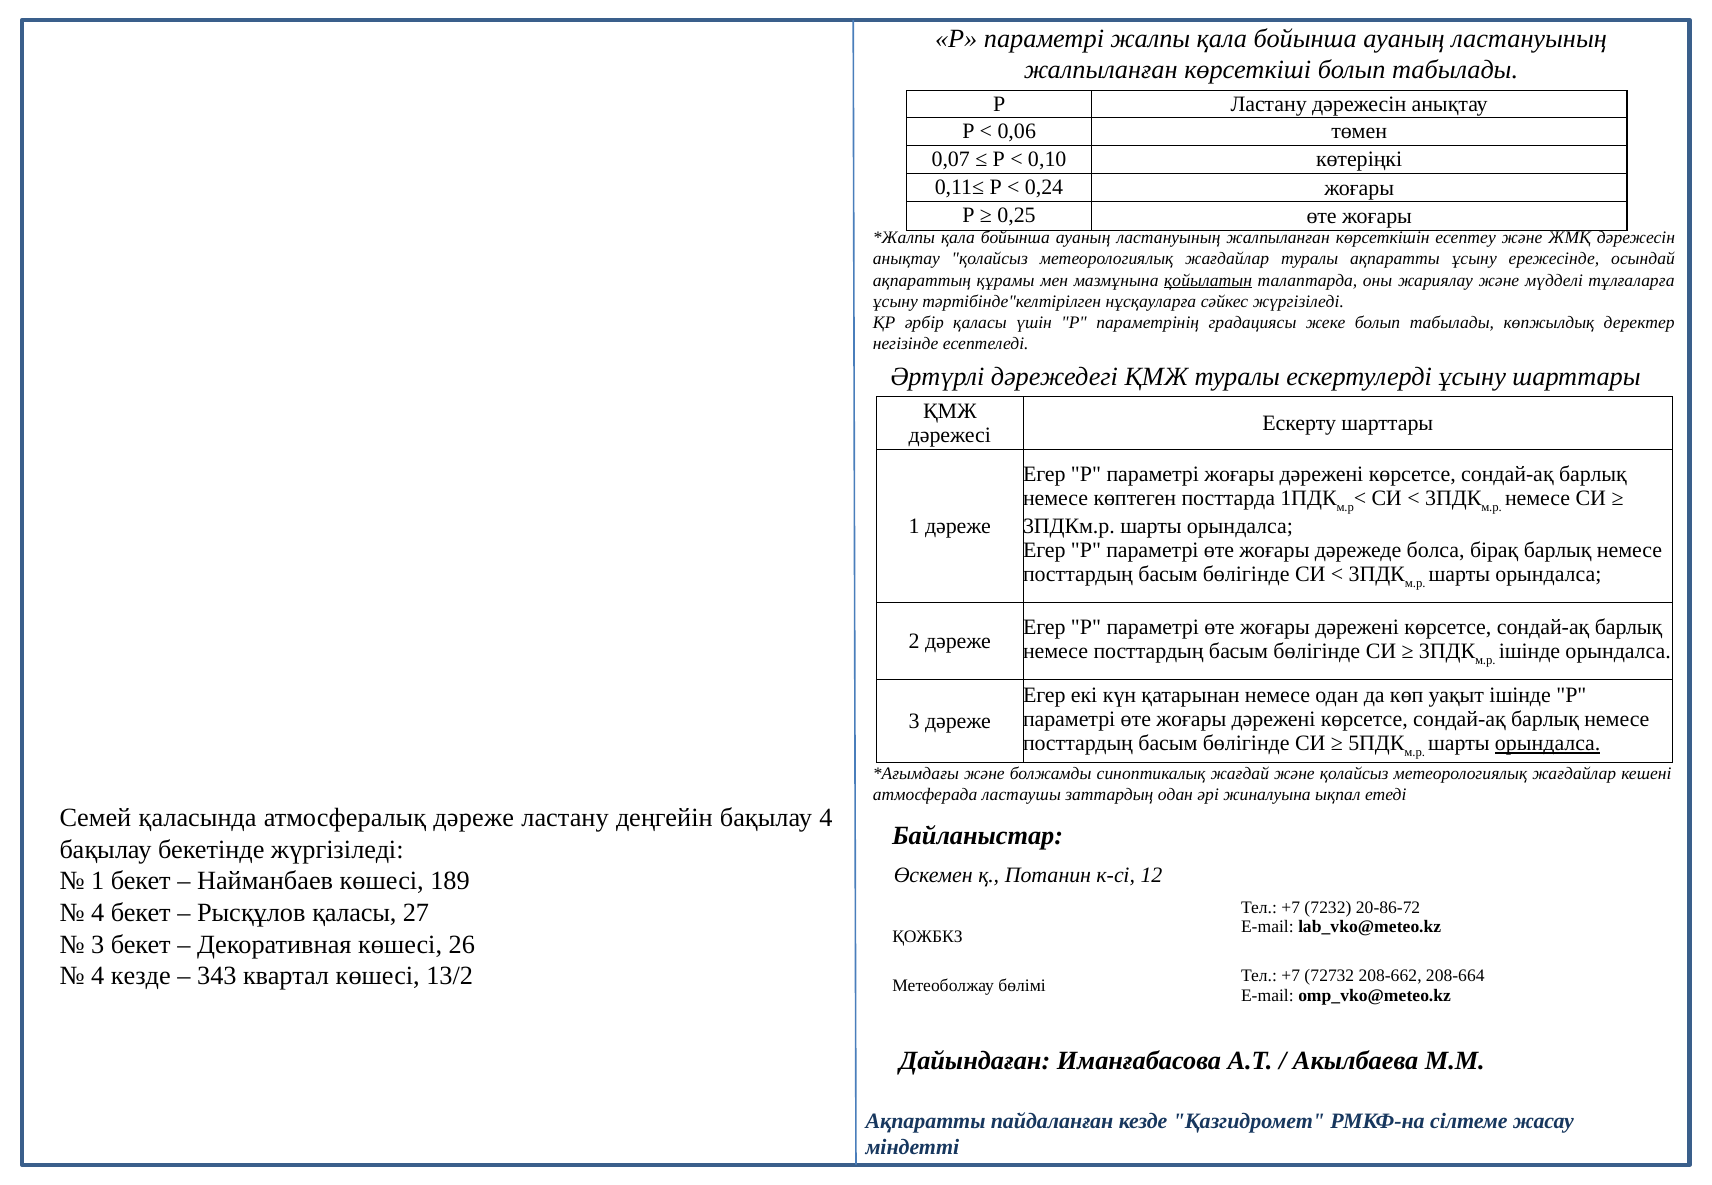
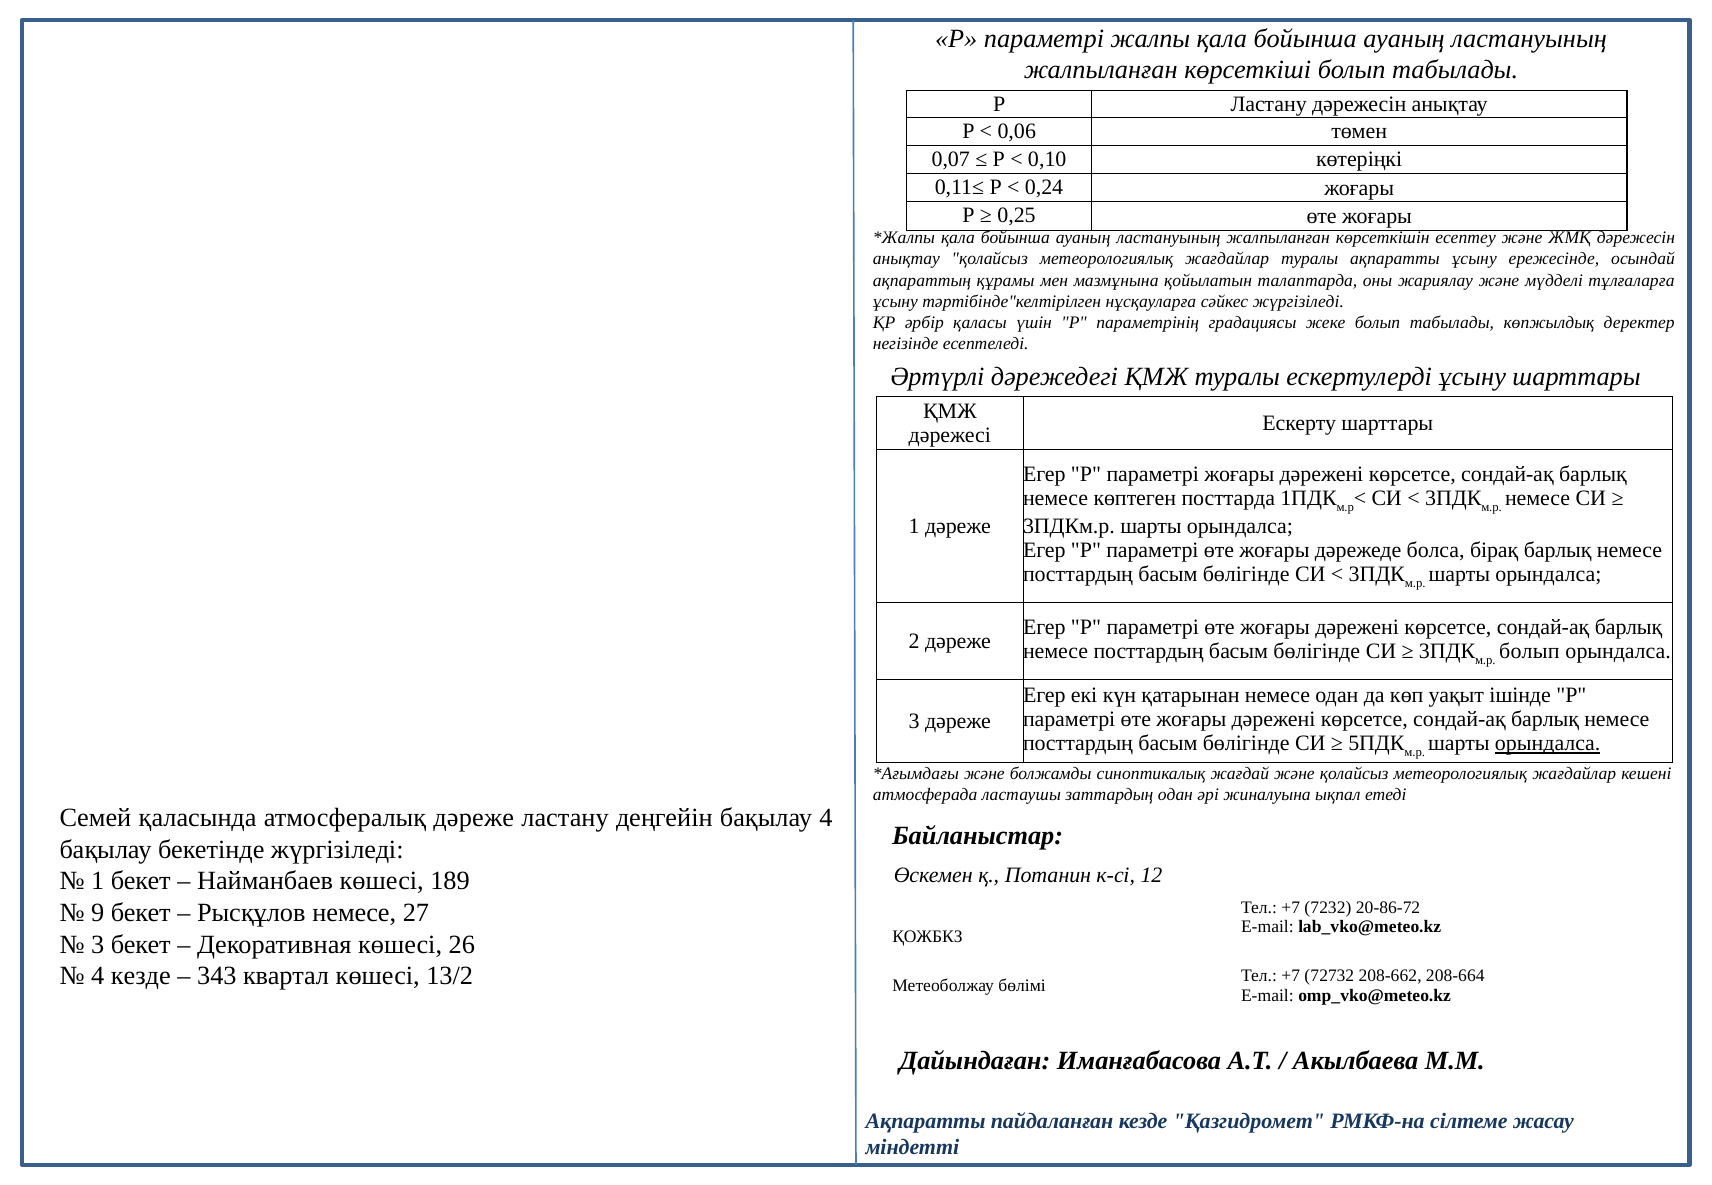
қойылатын underline: present -> none
ішінде at (1529, 652): ішінде -> болып
4 at (98, 913): 4 -> 9
Рысқұлов қаласы: қаласы -> немесе
